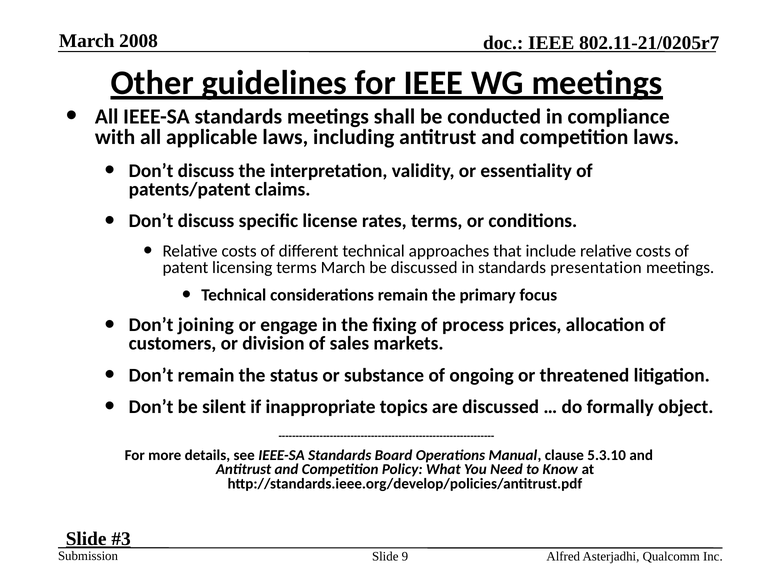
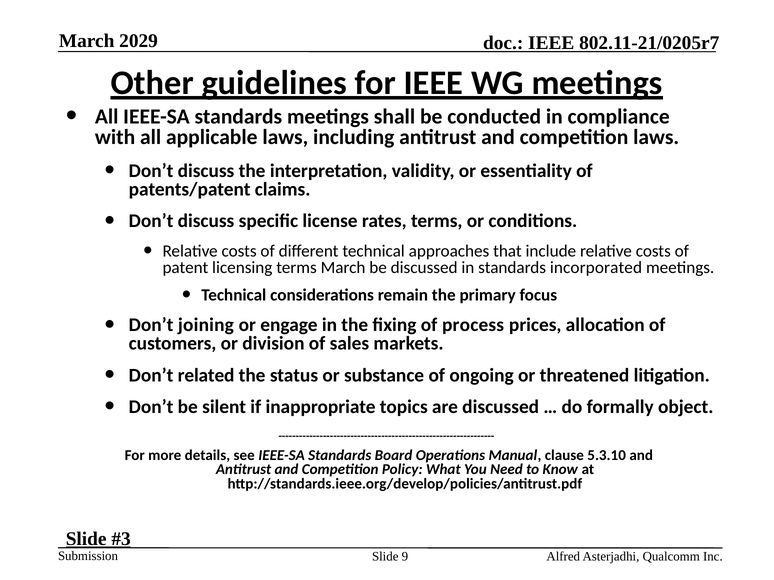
2008: 2008 -> 2029
presentation: presentation -> incorporated
Don’t remain: remain -> related
